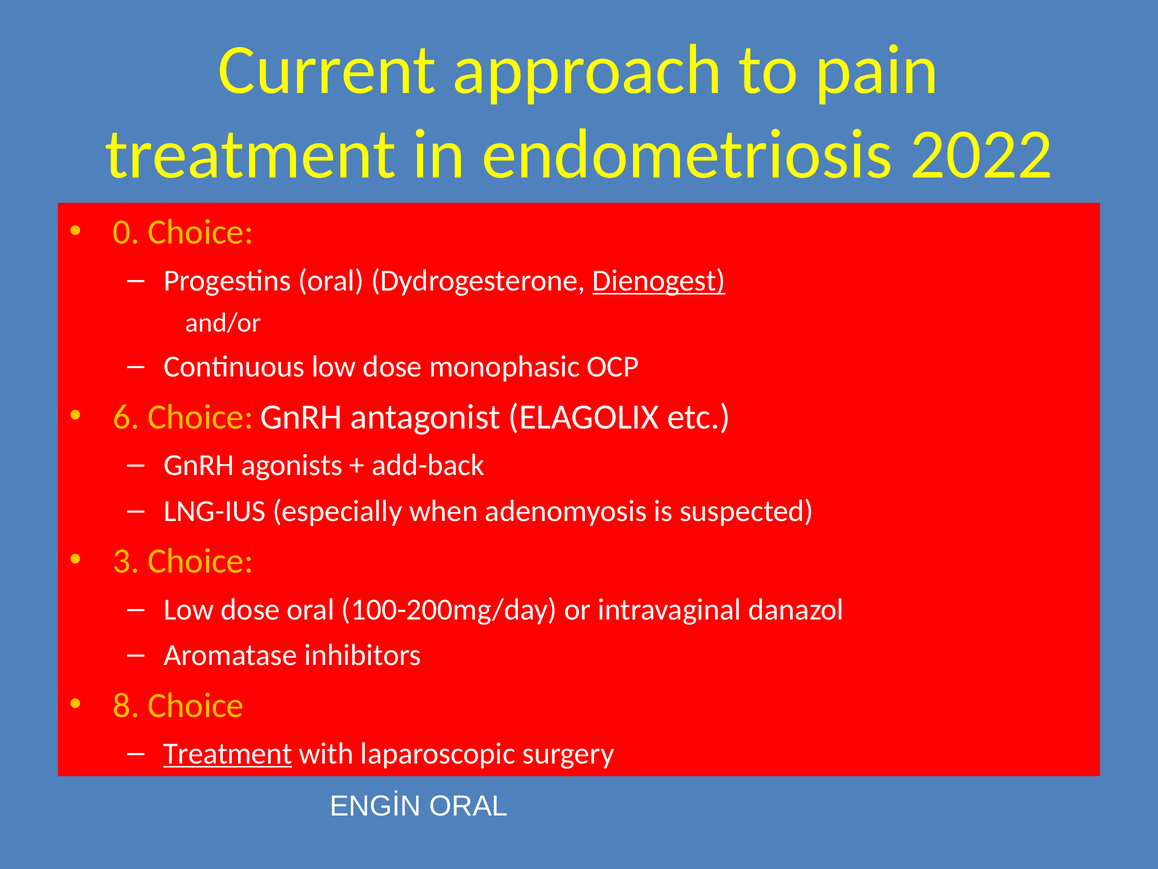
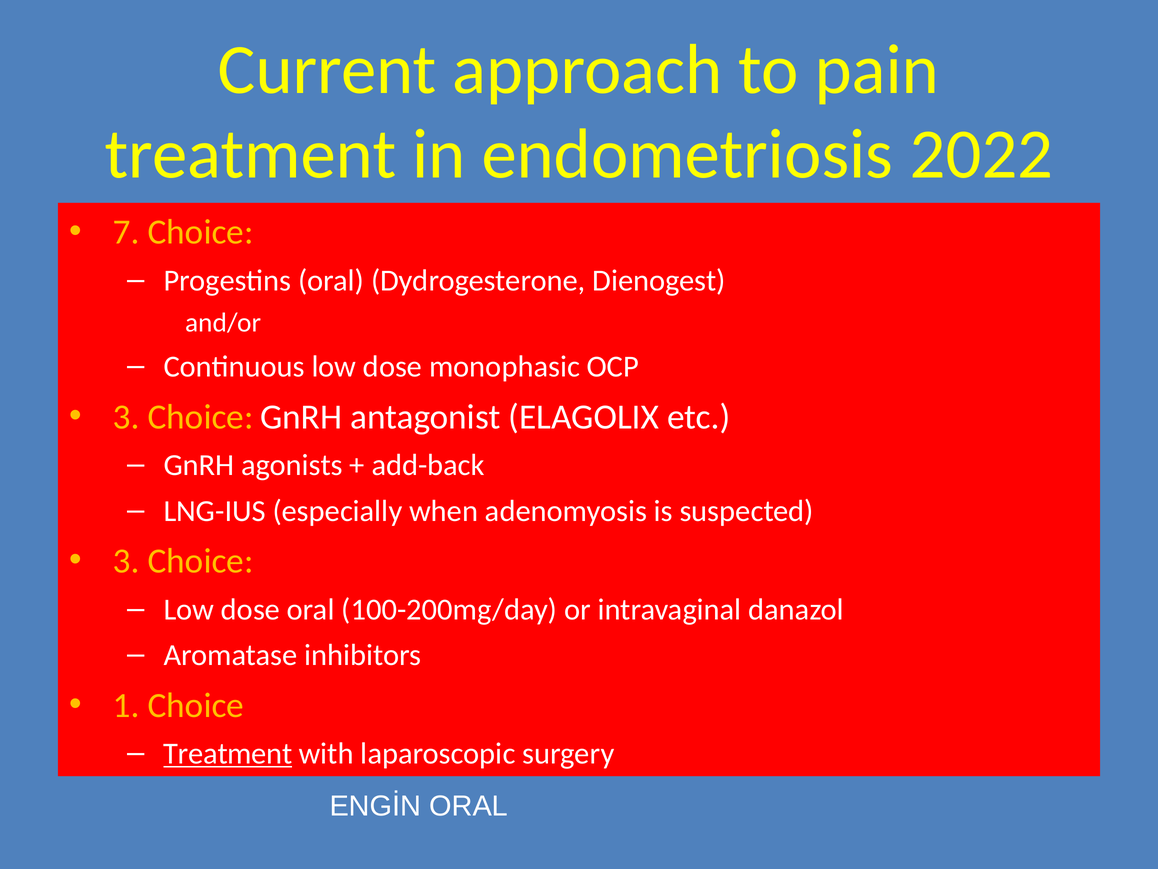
0: 0 -> 7
Dienogest underline: present -> none
6 at (126, 417): 6 -> 3
8: 8 -> 1
